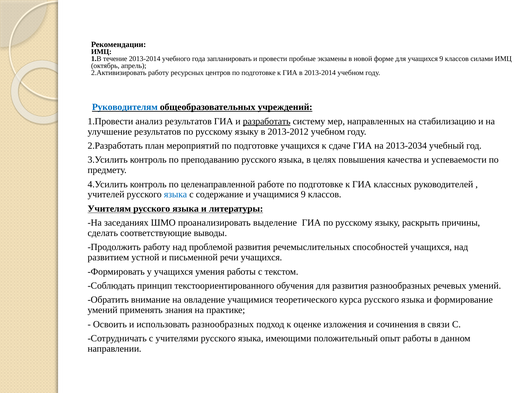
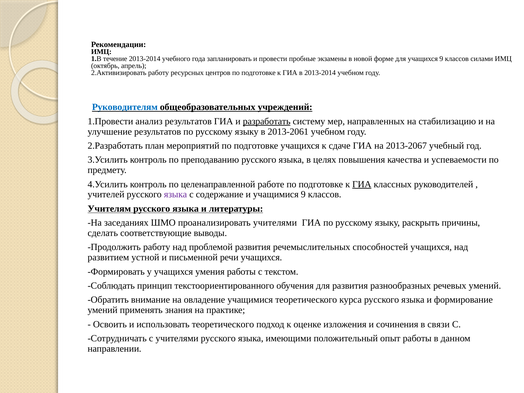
2013-2012: 2013-2012 -> 2013-2061
2013-2034: 2013-2034 -> 2013-2067
ГИА at (362, 184) underline: none -> present
языка at (175, 194) colour: blue -> purple
проанализировать выделение: выделение -> учителями
использовать разнообразных: разнообразных -> теоретического
